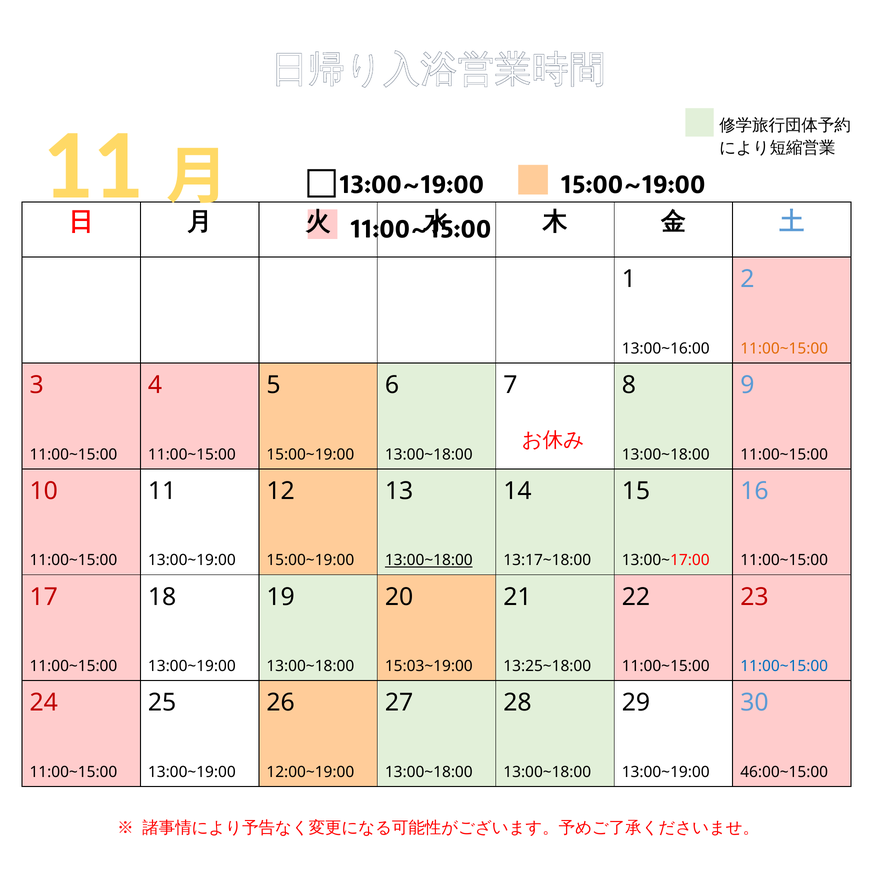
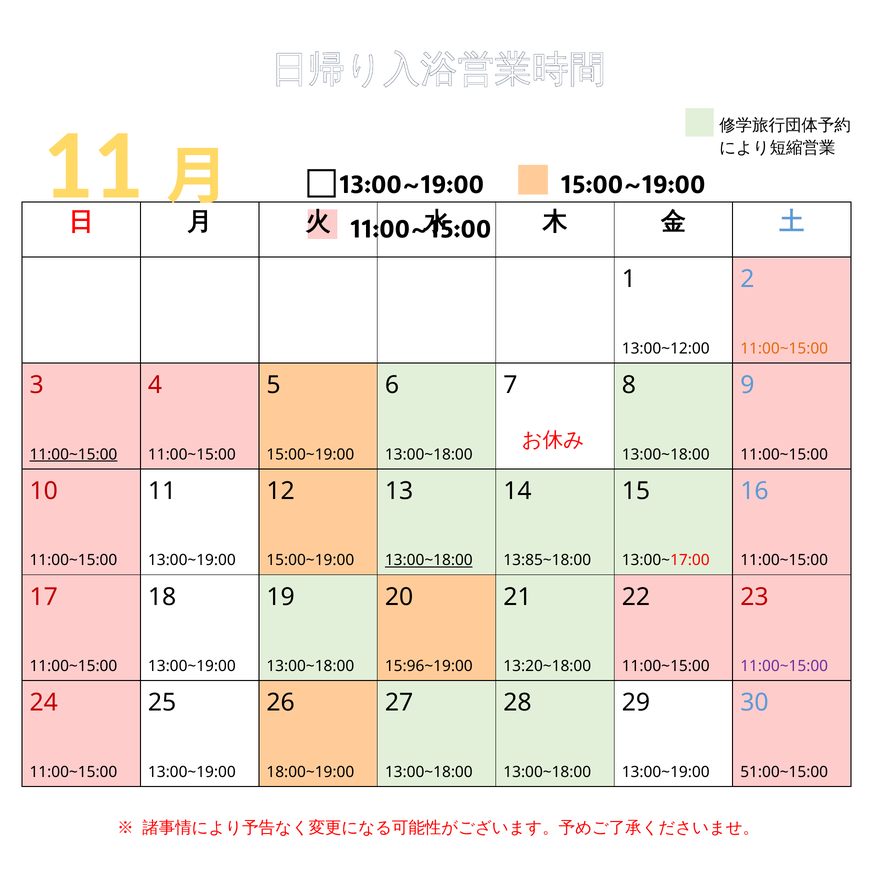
13:00~16:00: 13:00~16:00 -> 13:00~12:00
11:00~15:00 at (73, 454) underline: none -> present
13:17~18:00: 13:17~18:00 -> 13:85~18:00
15:03~19:00: 15:03~19:00 -> 15:96~19:00
13:25~18:00: 13:25~18:00 -> 13:20~18:00
11:00~15:00 at (784, 666) colour: blue -> purple
12:00~19:00: 12:00~19:00 -> 18:00~19:00
46:00~15:00: 46:00~15:00 -> 51:00~15:00
